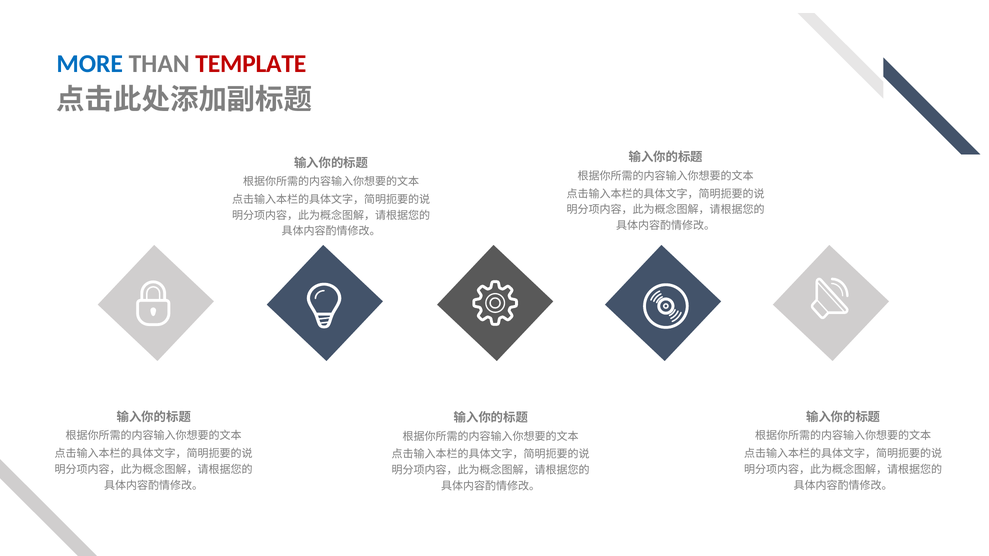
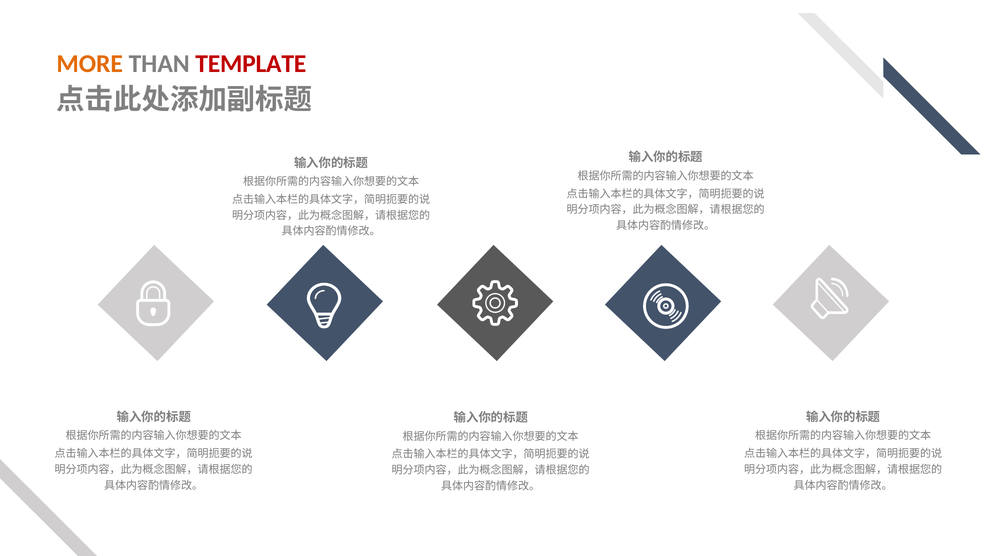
MORE colour: blue -> orange
